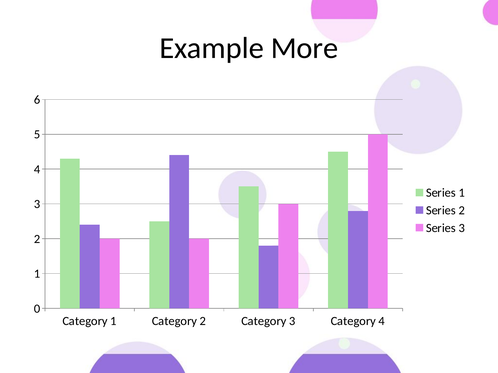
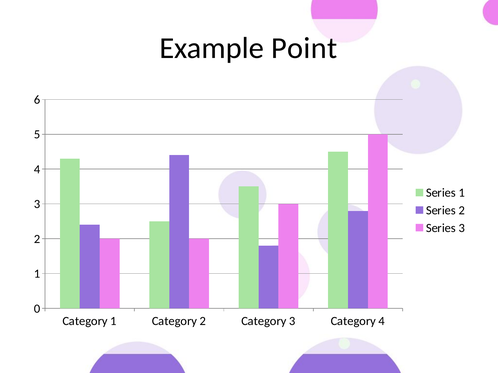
More: More -> Point
